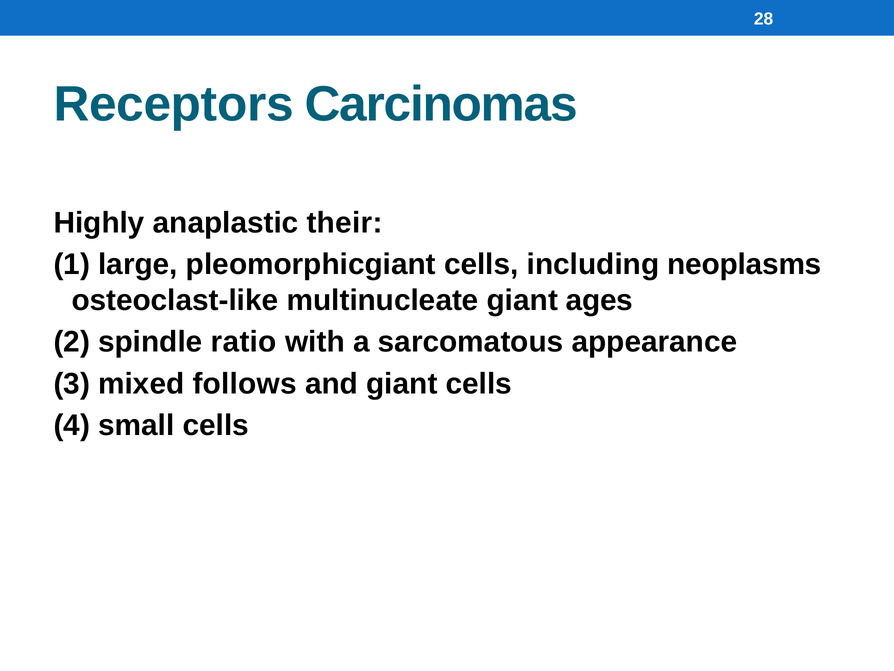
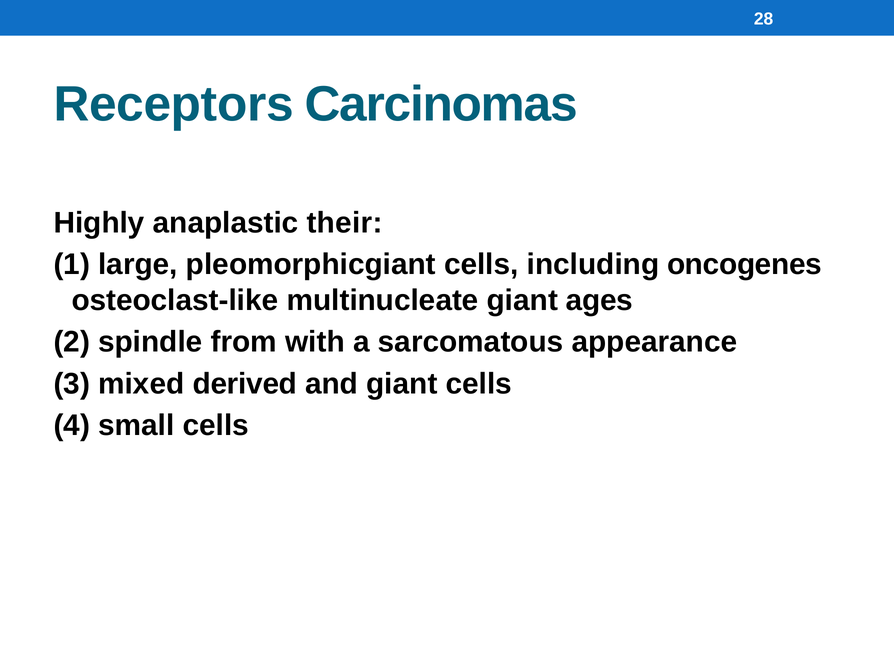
neoplasms: neoplasms -> oncogenes
ratio: ratio -> from
follows: follows -> derived
